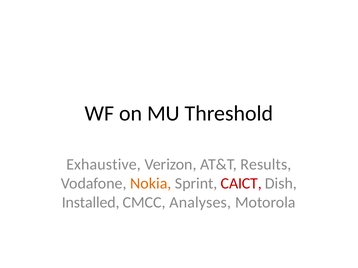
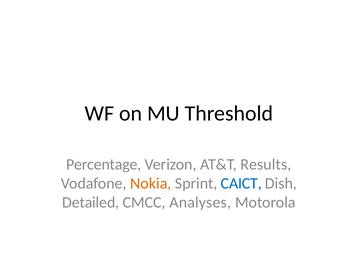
Exhaustive: Exhaustive -> Percentage
CAICT colour: red -> blue
Installed: Installed -> Detailed
